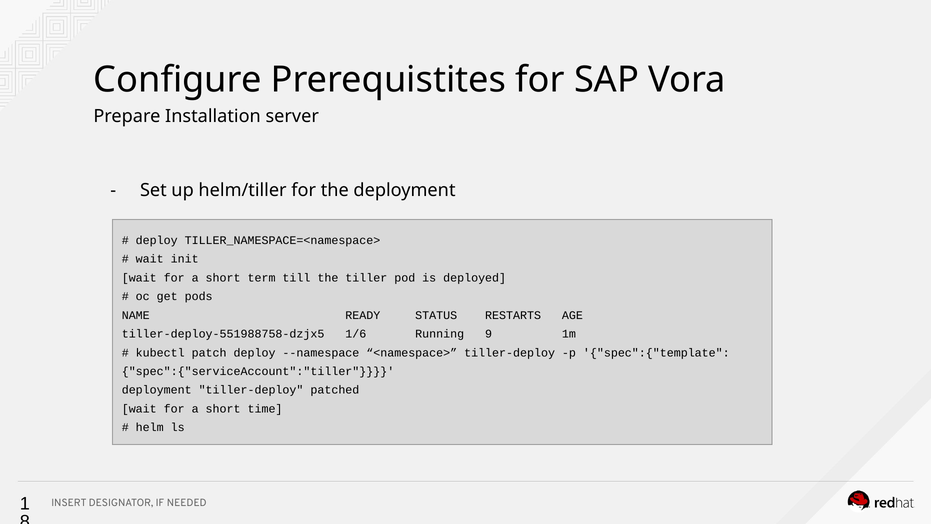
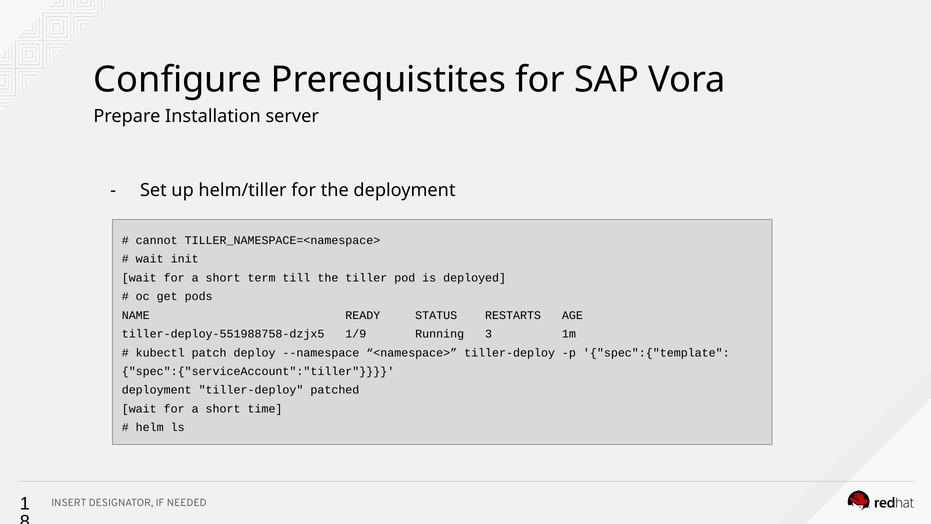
deploy at (157, 240): deploy -> cannot
1/6: 1/6 -> 1/9
9: 9 -> 3
